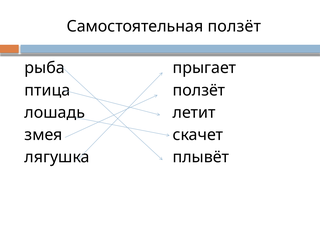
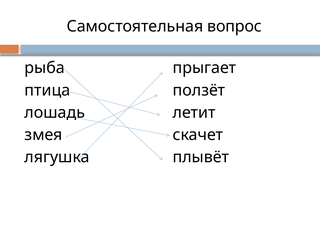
Самостоятельная ползёт: ползёт -> вопрос
